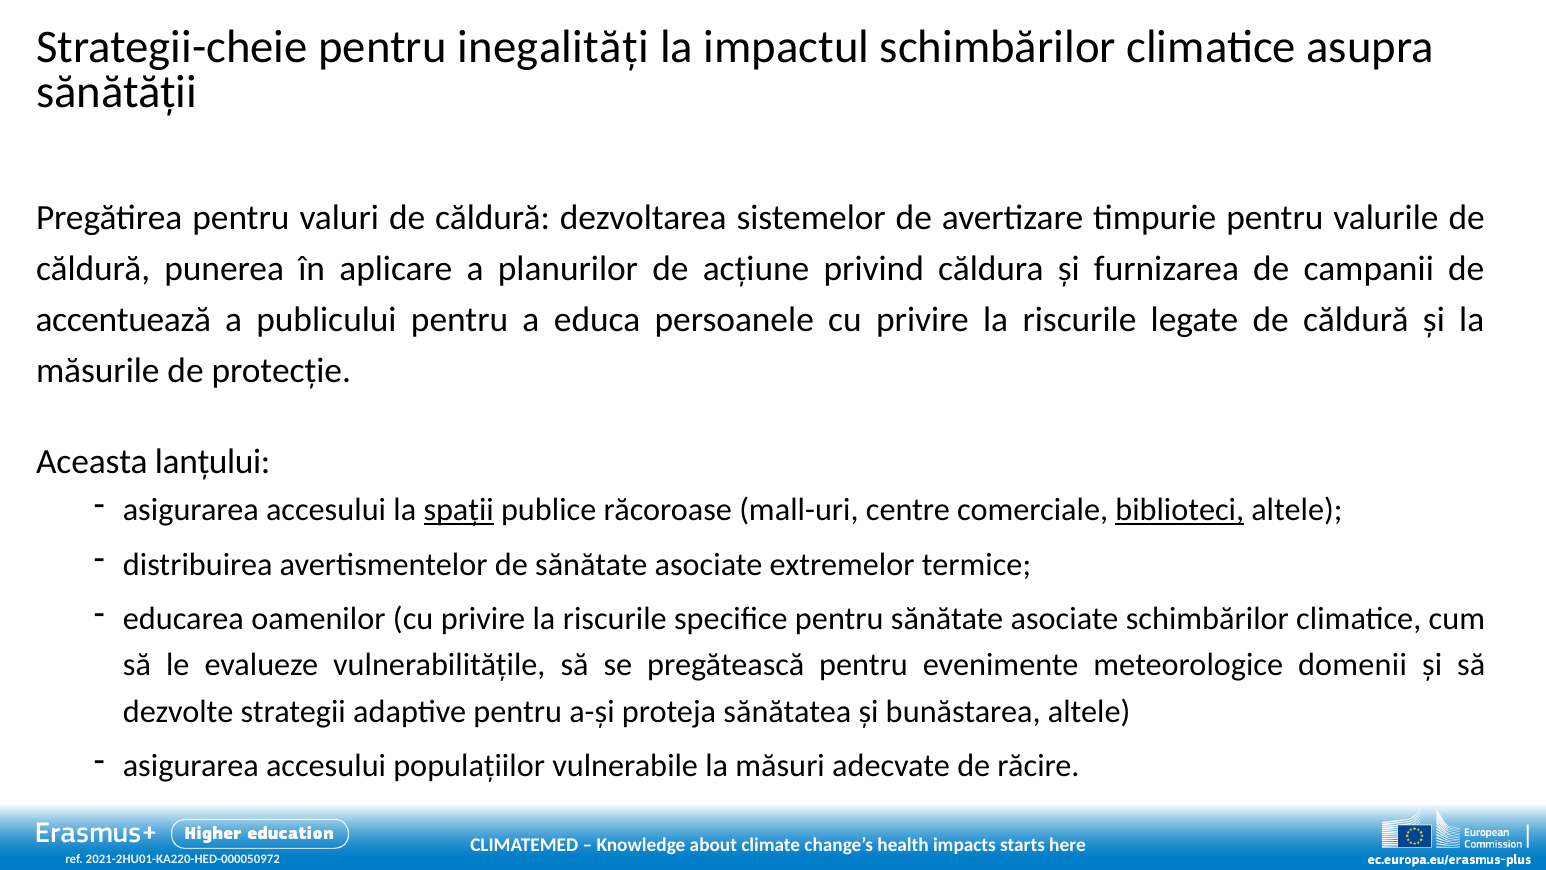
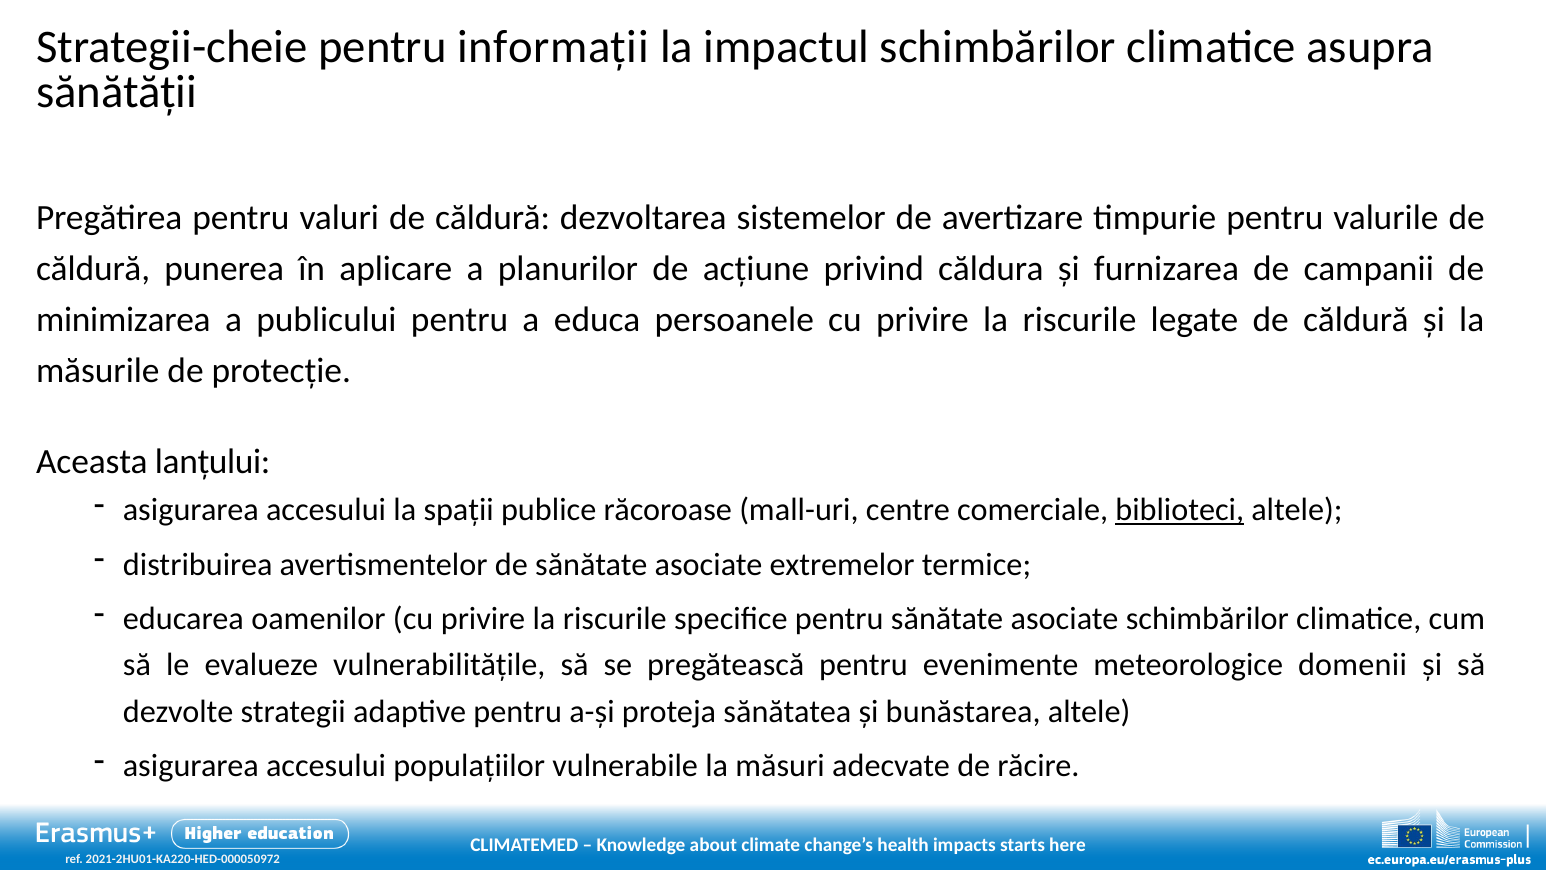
inegalități: inegalități -> informații
accentuează: accentuează -> minimizarea
spații underline: present -> none
